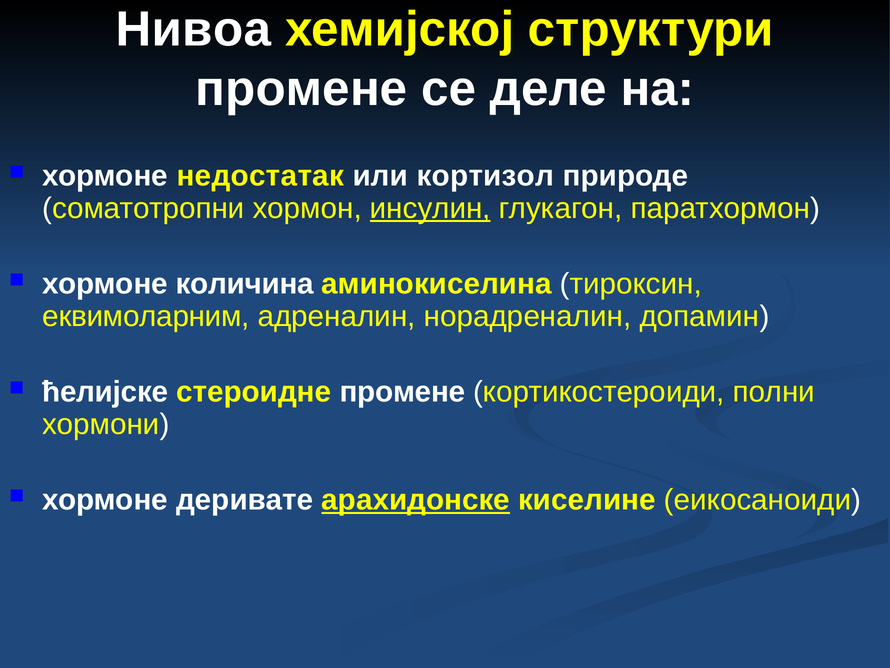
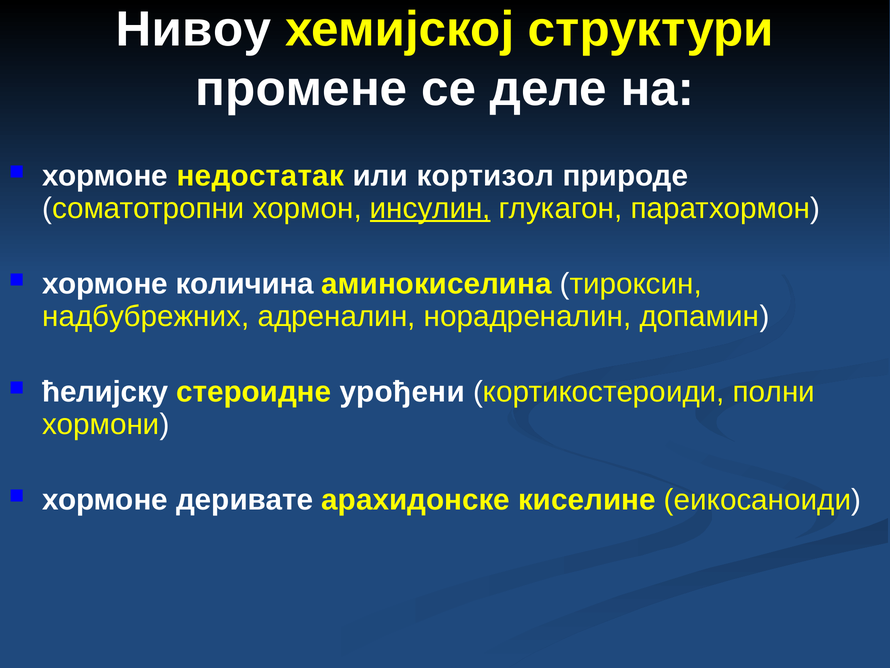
Нивоа: Нивоа -> Нивоу
еквимоларним: еквимоларним -> надбубрежних
ћелијскe: ћелијскe -> ћелијску
стероидне промене: промене -> урођени
арахидонске underline: present -> none
